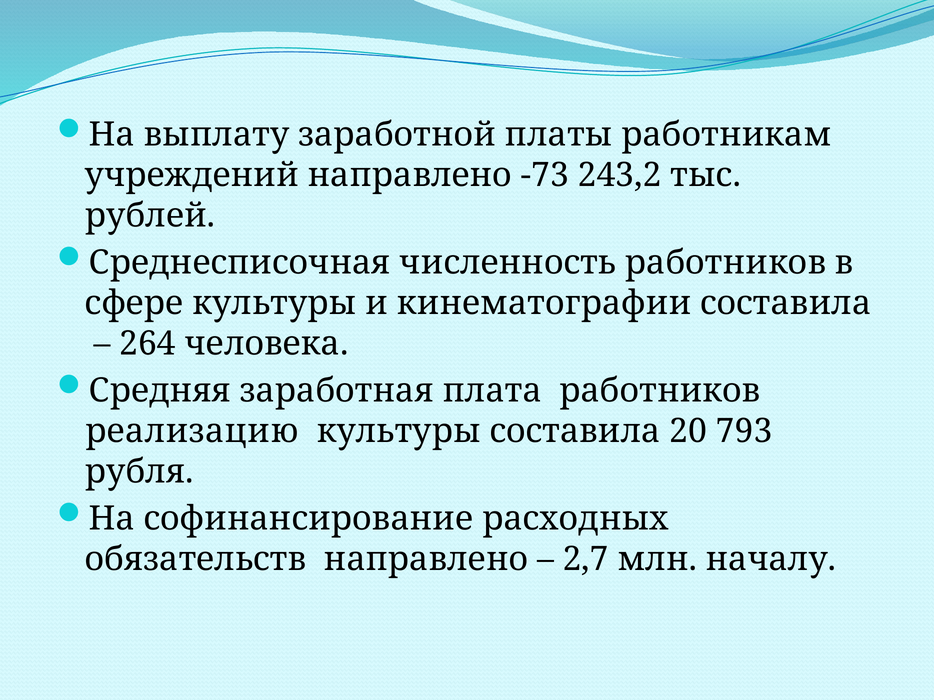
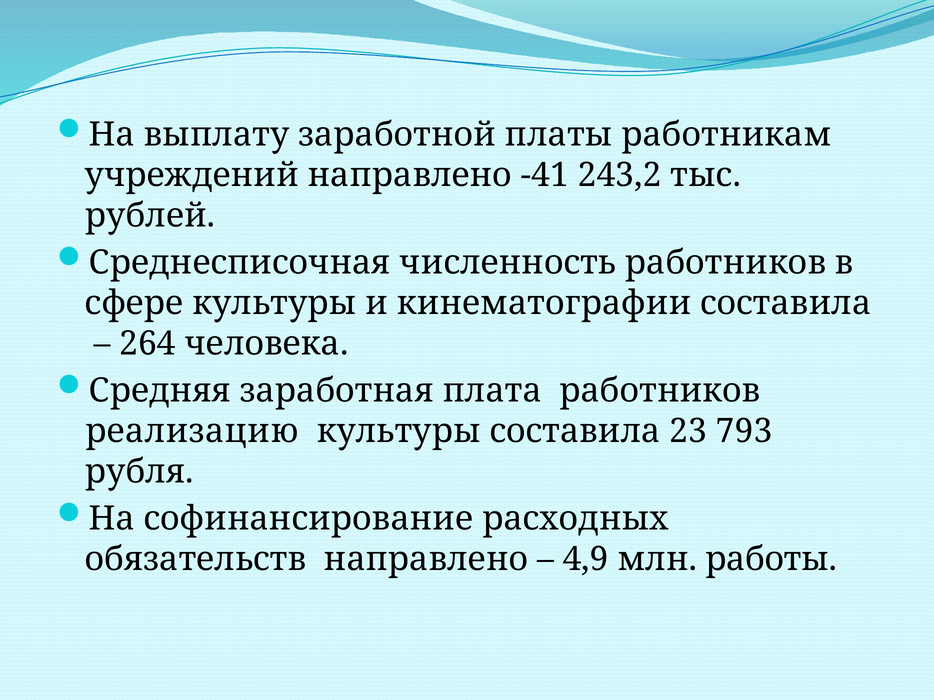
-73: -73 -> -41
20: 20 -> 23
2,7: 2,7 -> 4,9
началу: началу -> работы
